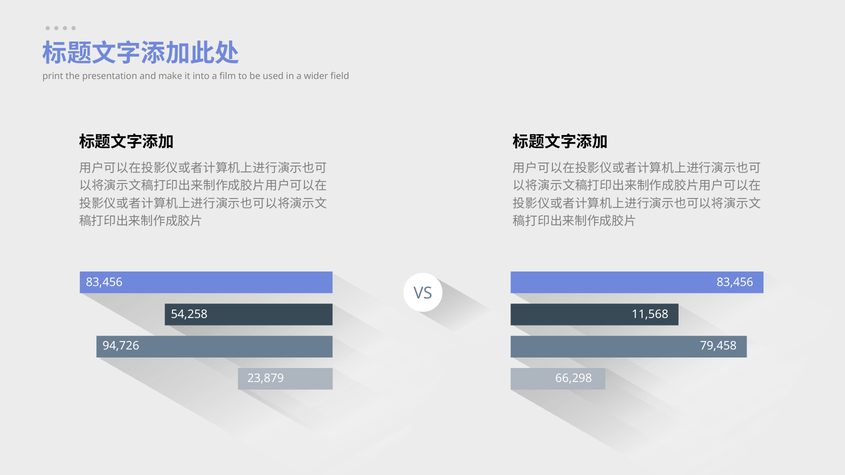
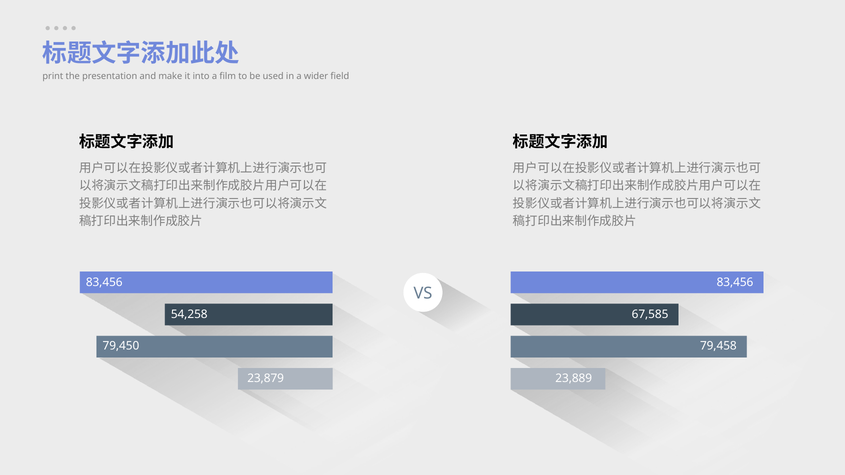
11,568: 11,568 -> 67,585
94,726: 94,726 -> 79,450
66,298: 66,298 -> 23,889
